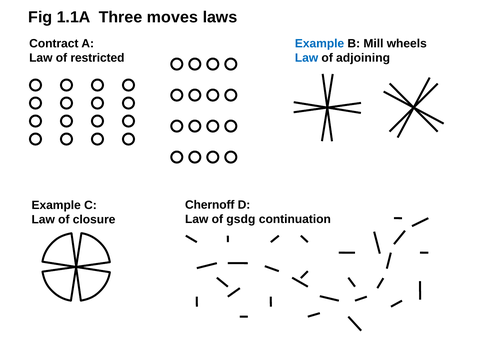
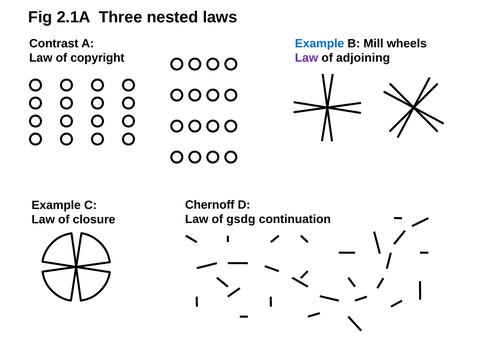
1.1A: 1.1A -> 2.1A
moves: moves -> nested
Contract: Contract -> Contrast
restricted: restricted -> copyright
Law at (307, 58) colour: blue -> purple
